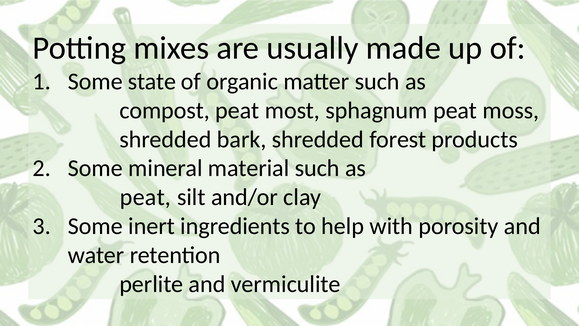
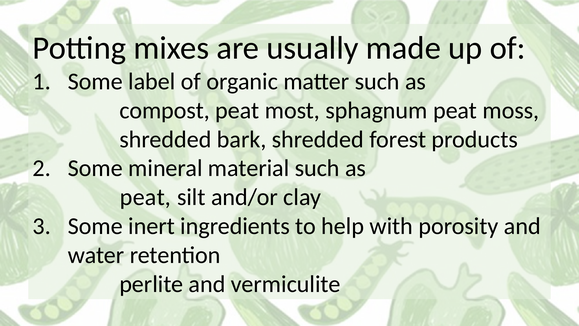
state: state -> label
